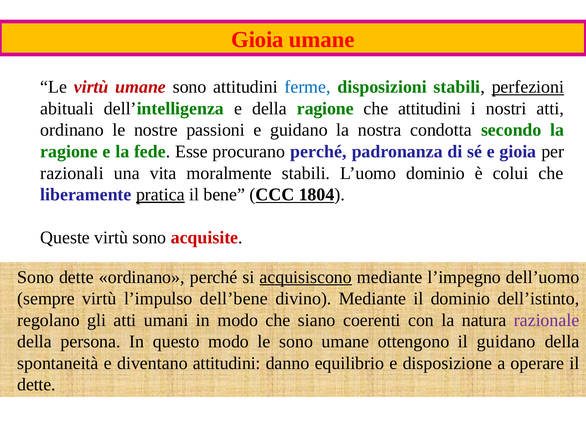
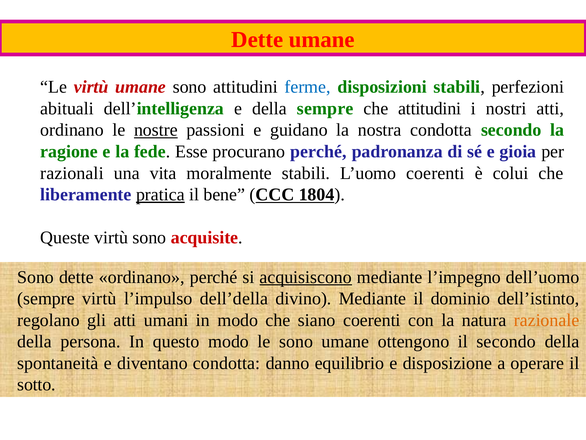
Gioia at (257, 39): Gioia -> Dette
perfezioni underline: present -> none
della ragione: ragione -> sempre
nostre underline: none -> present
L’uomo dominio: dominio -> coerenti
dell’bene: dell’bene -> dell’della
razionale colour: purple -> orange
il guidano: guidano -> secondo
diventano attitudini: attitudini -> condotta
dette at (36, 384): dette -> sotto
